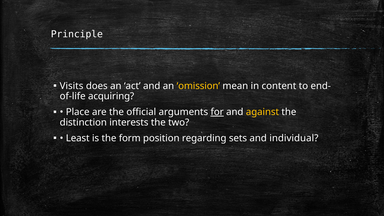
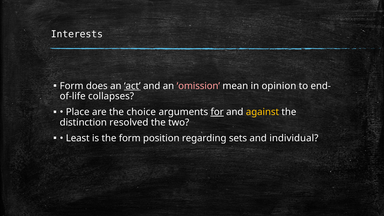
Principle: Principle -> Interests
Visits at (72, 86): Visits -> Form
act underline: none -> present
omission colour: yellow -> pink
content: content -> opinion
acquiring: acquiring -> collapses
official: official -> choice
interests: interests -> resolved
